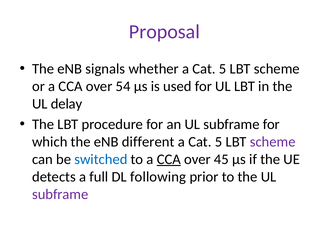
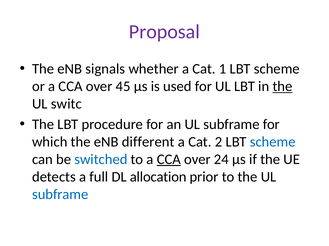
whether a Cat 5: 5 -> 1
54: 54 -> 45
the at (283, 87) underline: none -> present
delay: delay -> switc
5 at (219, 142): 5 -> 2
scheme at (273, 142) colour: purple -> blue
45: 45 -> 24
following: following -> allocation
subframe at (60, 195) colour: purple -> blue
